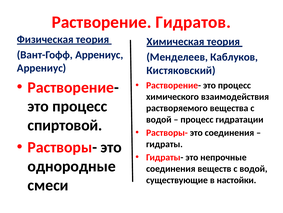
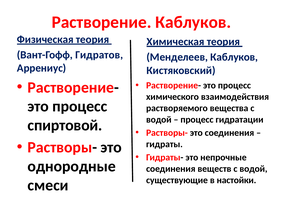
Растворение Гидратов: Гидратов -> Каблуков
Вант-Гофф Аррениус: Аррениус -> Гидратов
